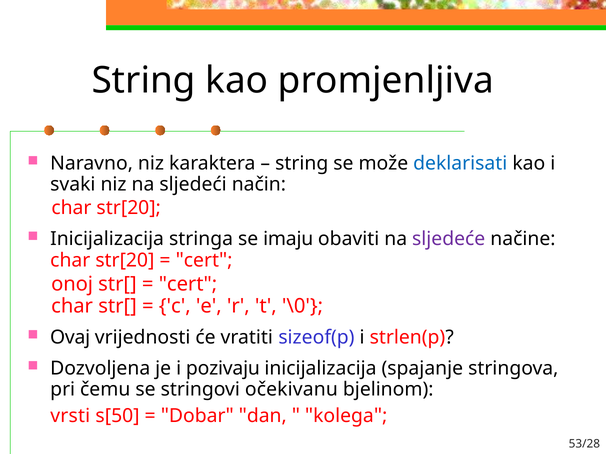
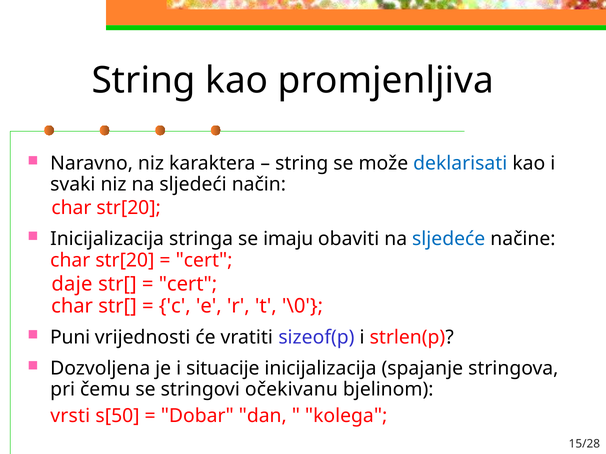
sljedeće colour: purple -> blue
onoj: onoj -> daje
Ovaj: Ovaj -> Puni
pozivaju: pozivaju -> situacije
53/28: 53/28 -> 15/28
